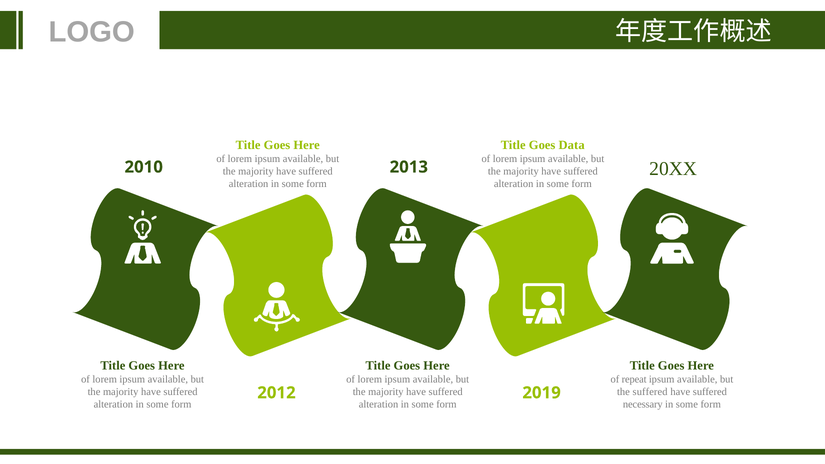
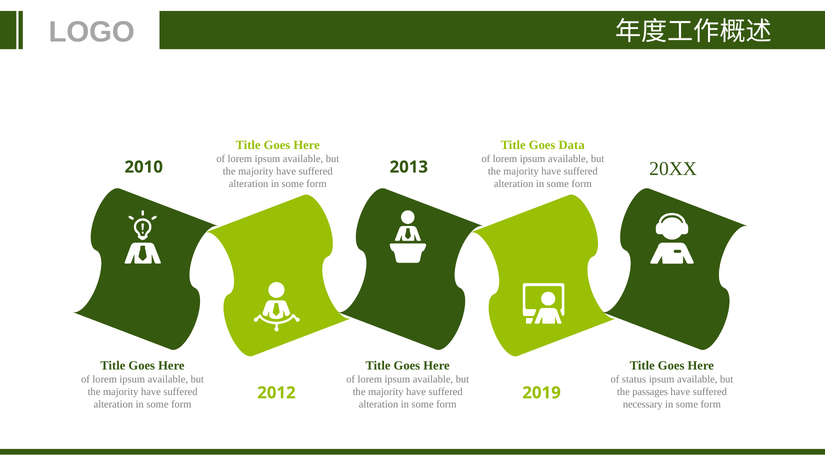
repeat: repeat -> status
the suffered: suffered -> passages
